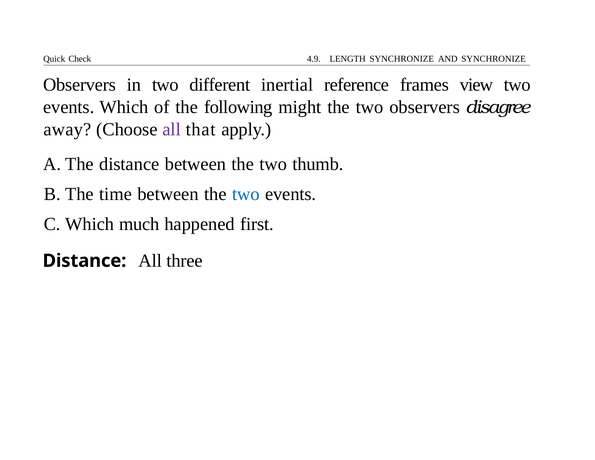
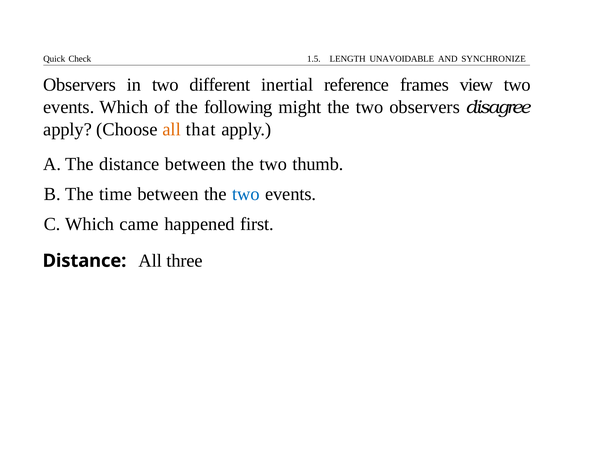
4.9: 4.9 -> 1.5
LENGTH SYNCHRONIZE: SYNCHRONIZE -> UNAVOIDABLE
away at (67, 129): away -> apply
all at (172, 129) colour: purple -> orange
much: much -> came
